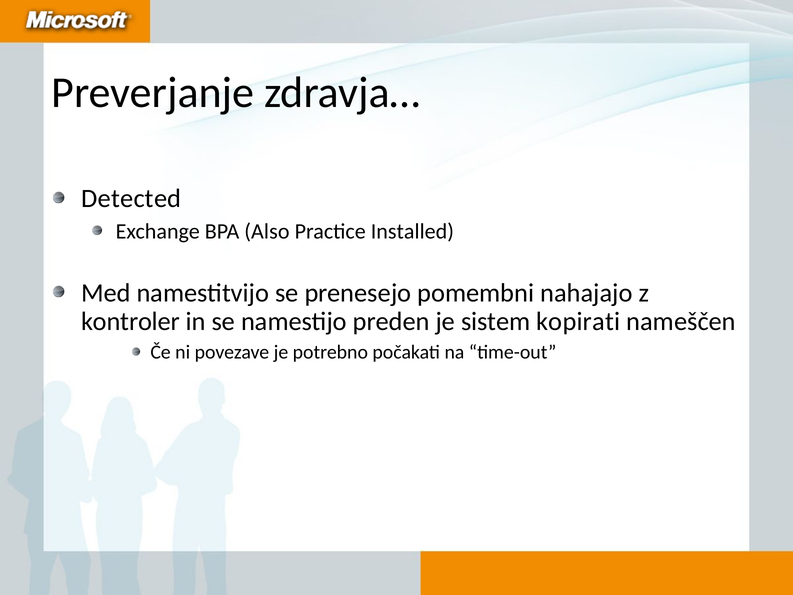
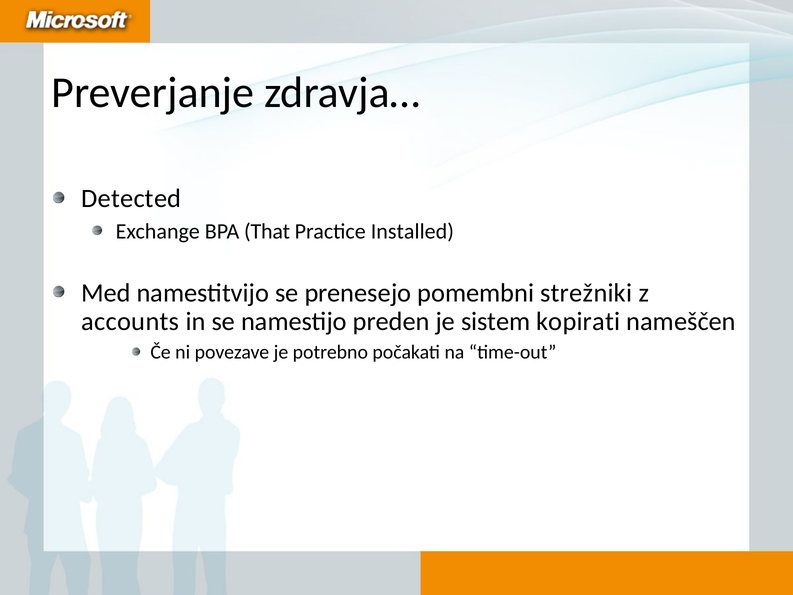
Also: Also -> That
nahajajo: nahajajo -> strežniki
kontroler: kontroler -> accounts
